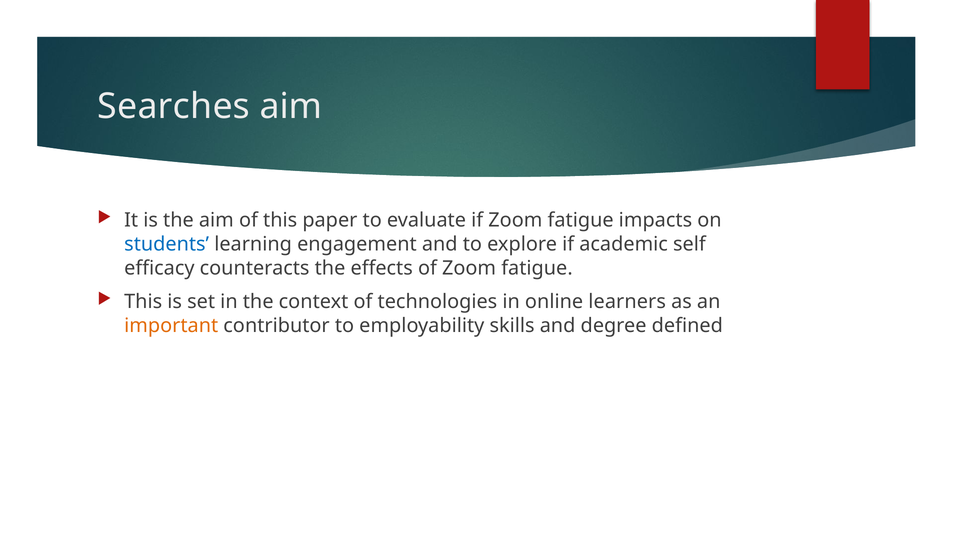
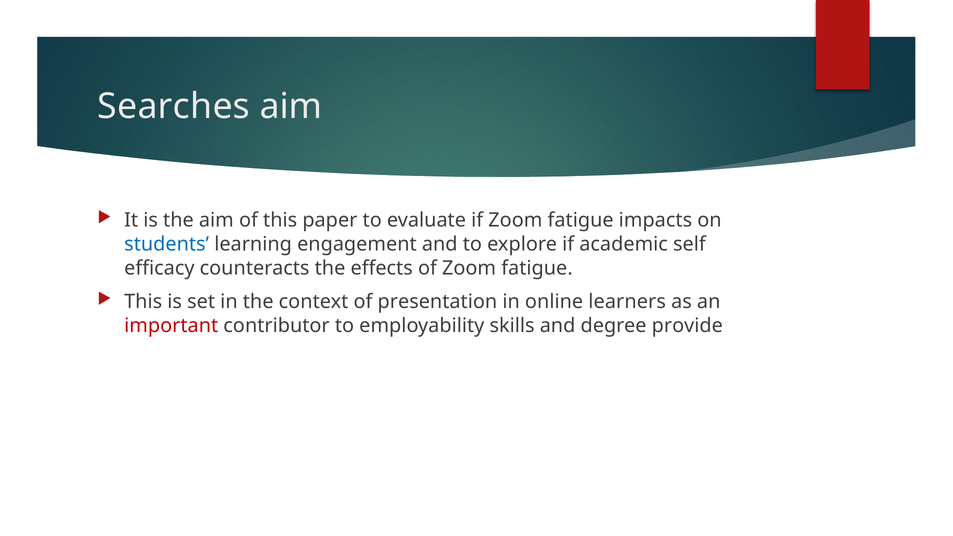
technologies: technologies -> presentation
important colour: orange -> red
defined: defined -> provide
